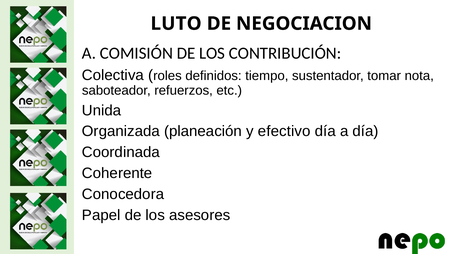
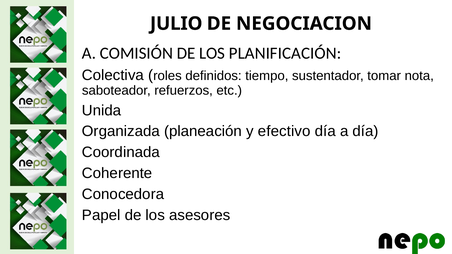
LUTO: LUTO -> JULIO
CONTRIBUCIÓN: CONTRIBUCIÓN -> PLANIFICACIÓN
